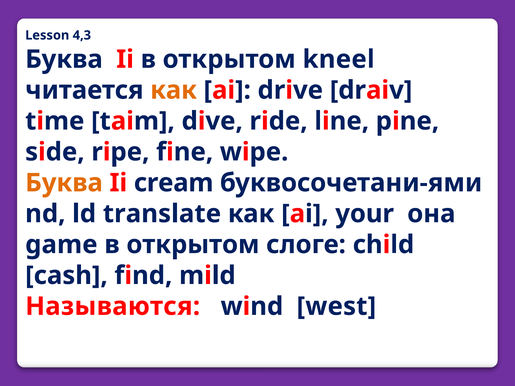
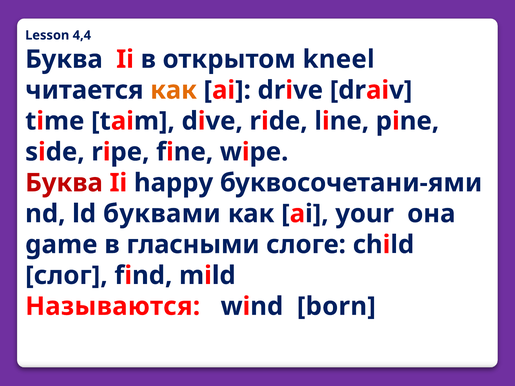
4,3: 4,3 -> 4,4
Буква at (64, 183) colour: orange -> red
cream: cream -> happy
translate: translate -> буквами
открытом at (193, 245): открытом -> гласными
cash: cash -> слог
west: west -> born
